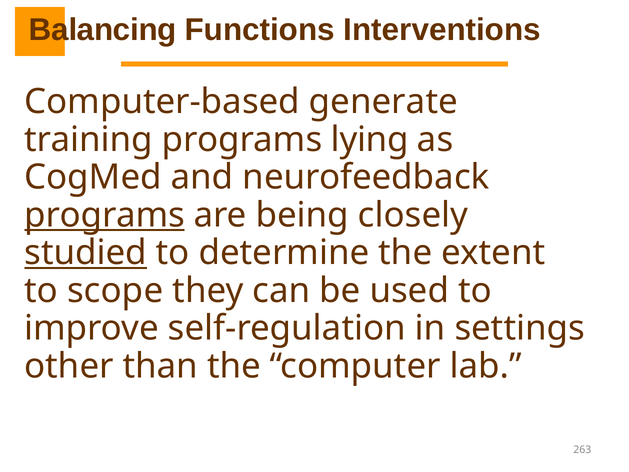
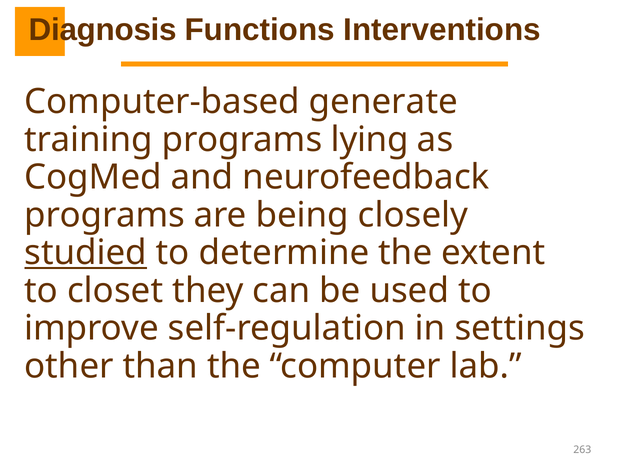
Balancing: Balancing -> Diagnosis
programs at (105, 215) underline: present -> none
scope: scope -> closet
